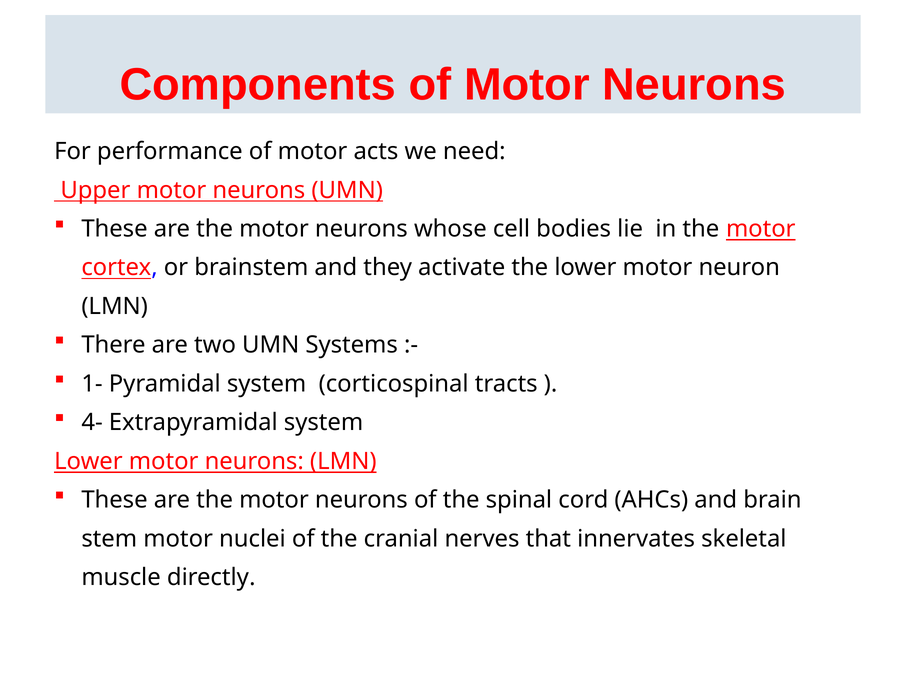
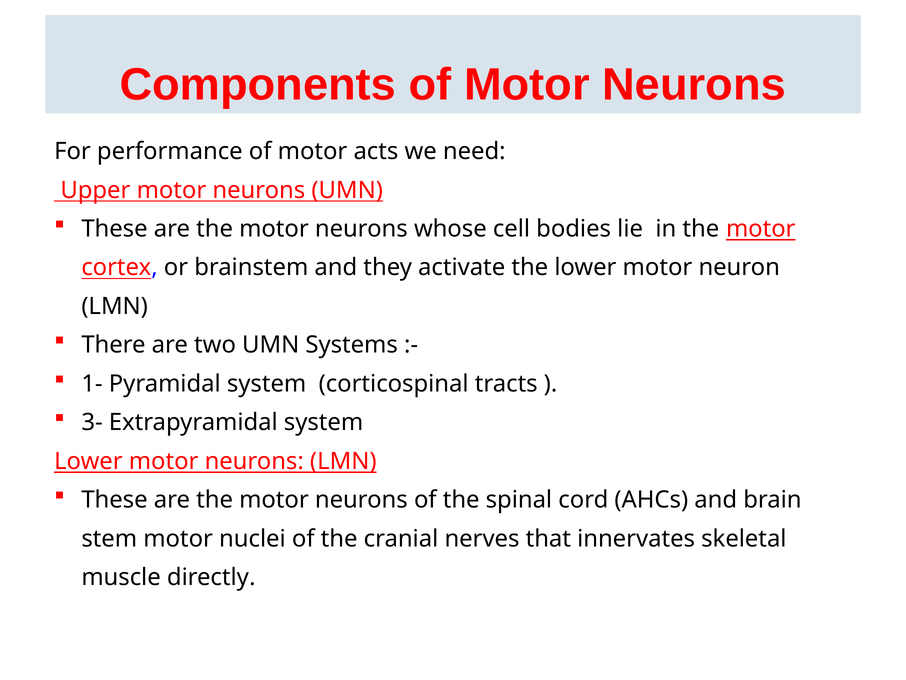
4-: 4- -> 3-
